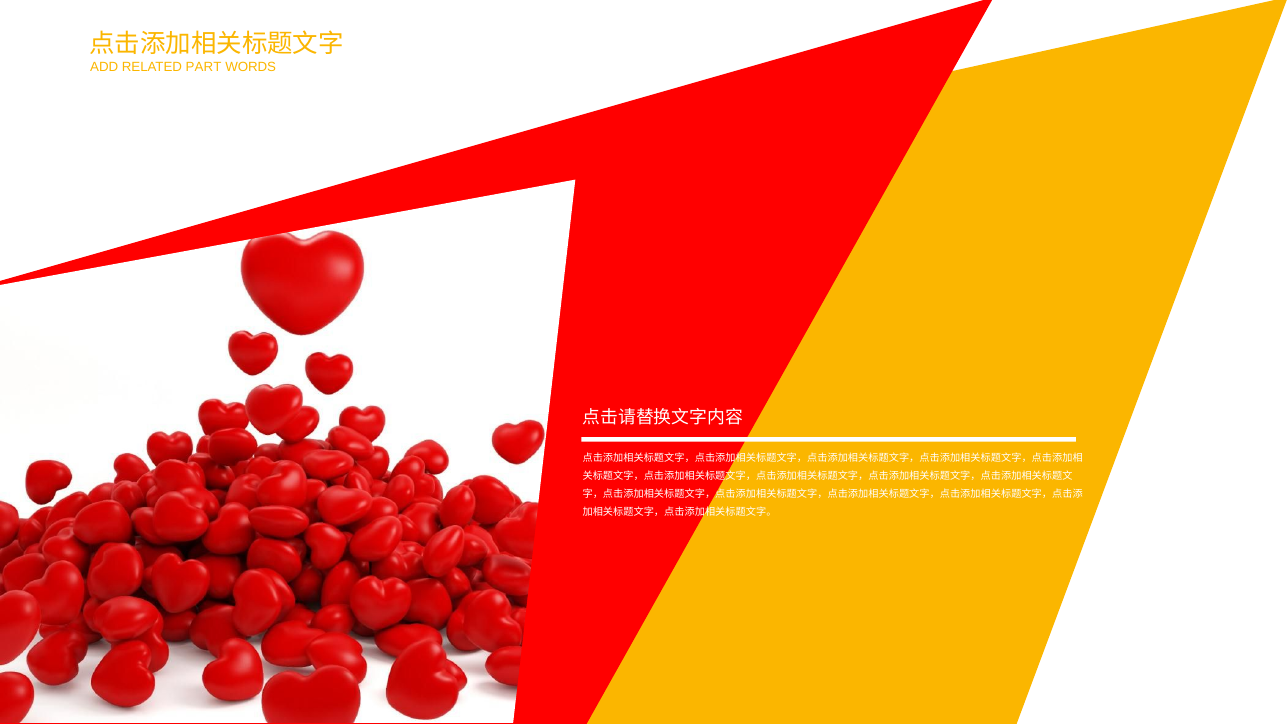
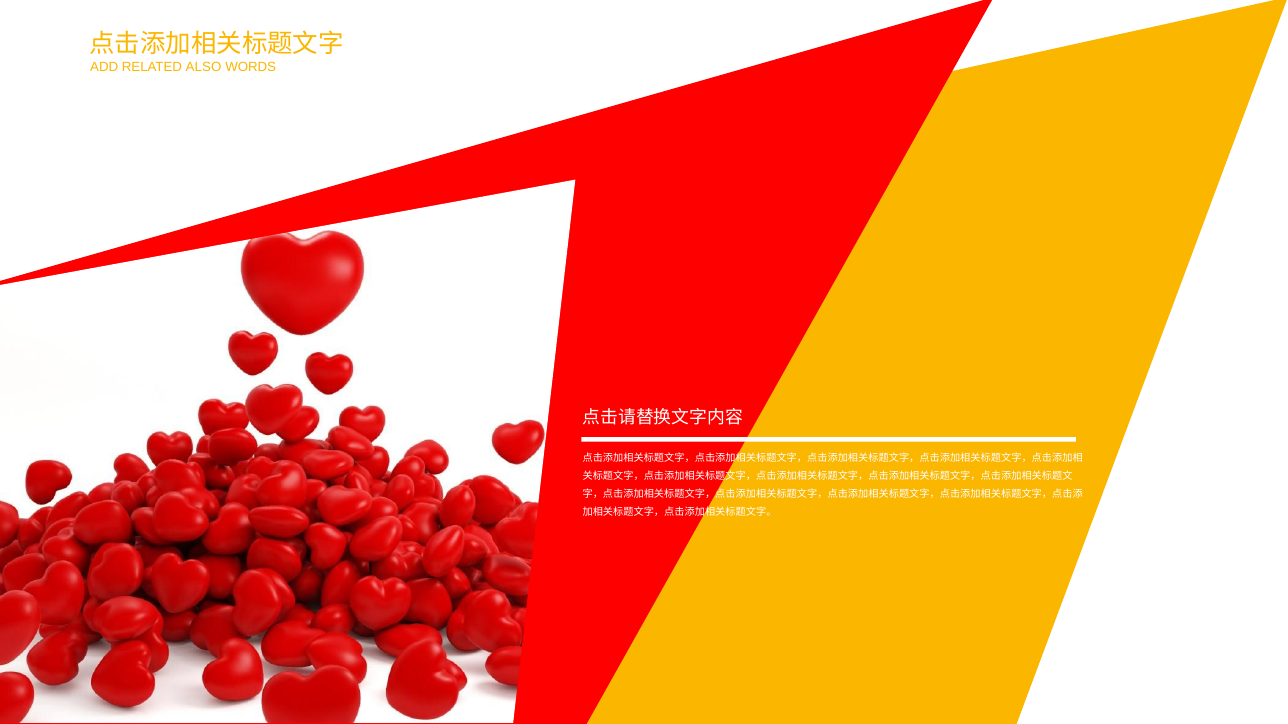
PART: PART -> ALSO
